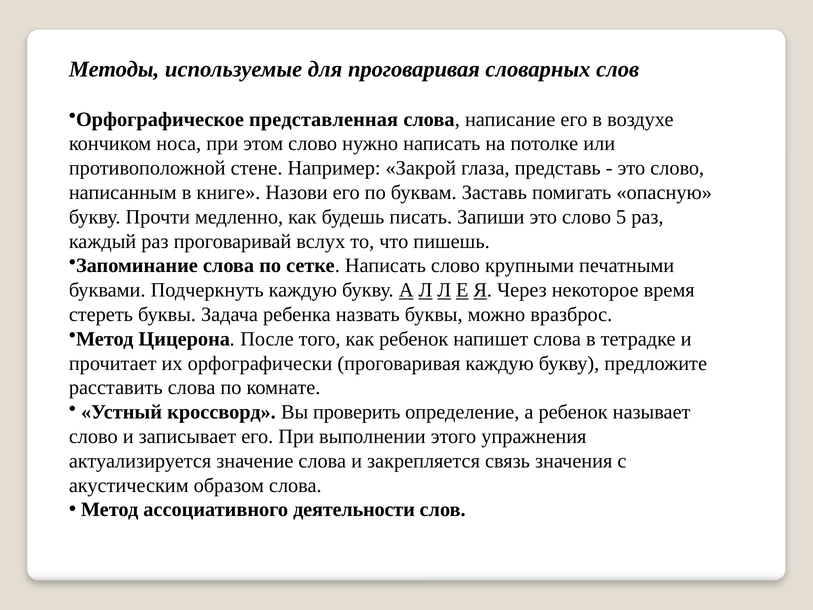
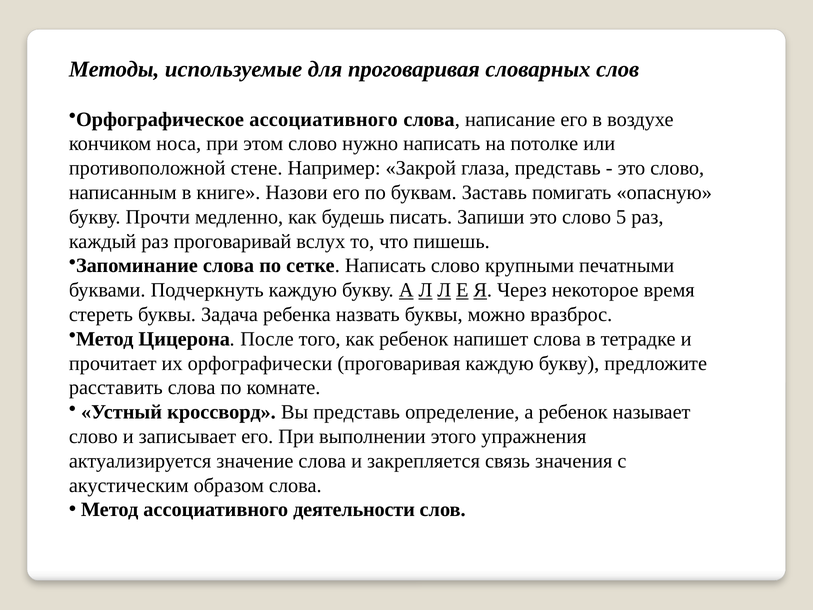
Орфографическое представленная: представленная -> ассоциативного
Вы проверить: проверить -> представь
